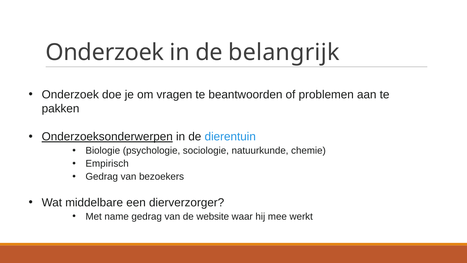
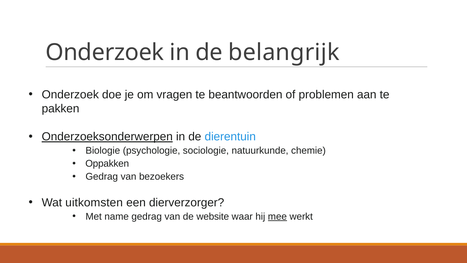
Empirisch: Empirisch -> Oppakken
middelbare: middelbare -> uitkomsten
mee underline: none -> present
